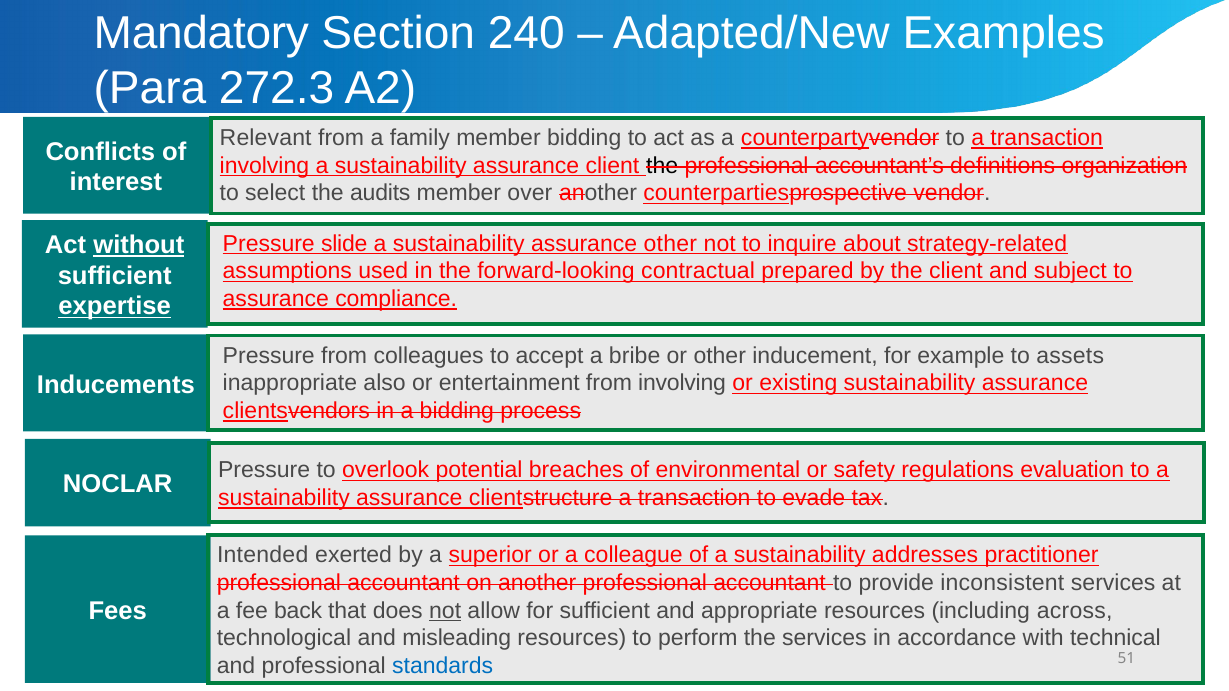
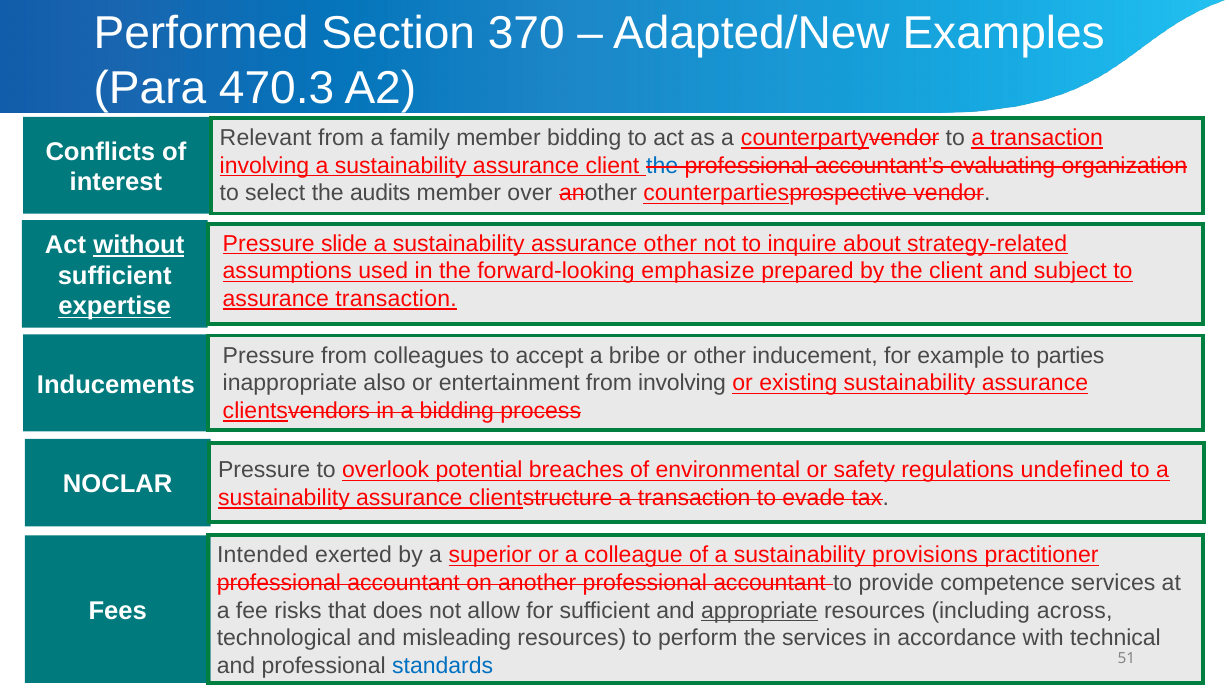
Mandatory: Mandatory -> Performed
240: 240 -> 370
272.3: 272.3 -> 470.3
the at (662, 166) colour: black -> blue
definitions: definitions -> evaluating
contractual: contractual -> emphasize
assurance compliance: compliance -> transaction
assets: assets -> parties
evaluation: evaluation -> undefined
addresses: addresses -> provisions
inconsistent: inconsistent -> competence
back: back -> risks
not at (445, 611) underline: present -> none
appropriate underline: none -> present
